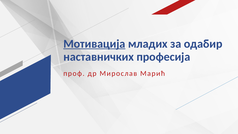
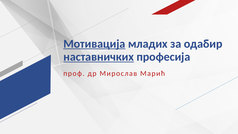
наставничких underline: none -> present
